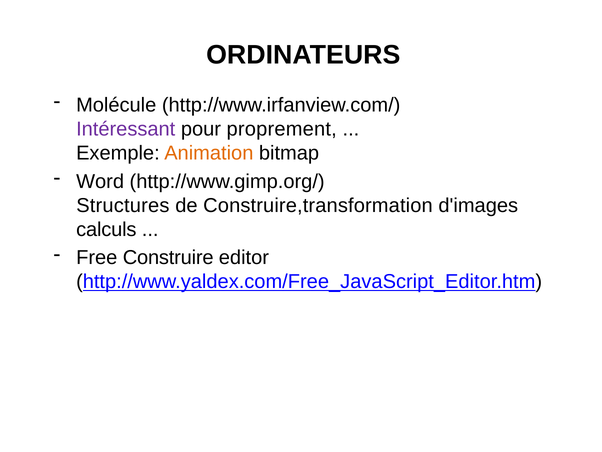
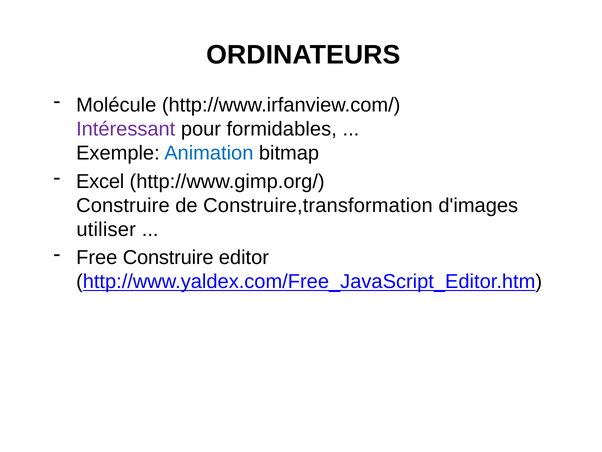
proprement: proprement -> formidables
Animation colour: orange -> blue
Word: Word -> Excel
Structures at (123, 205): Structures -> Construire
calculs: calculs -> utiliser
